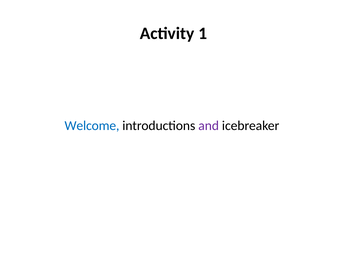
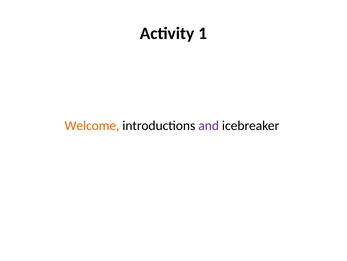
Welcome colour: blue -> orange
